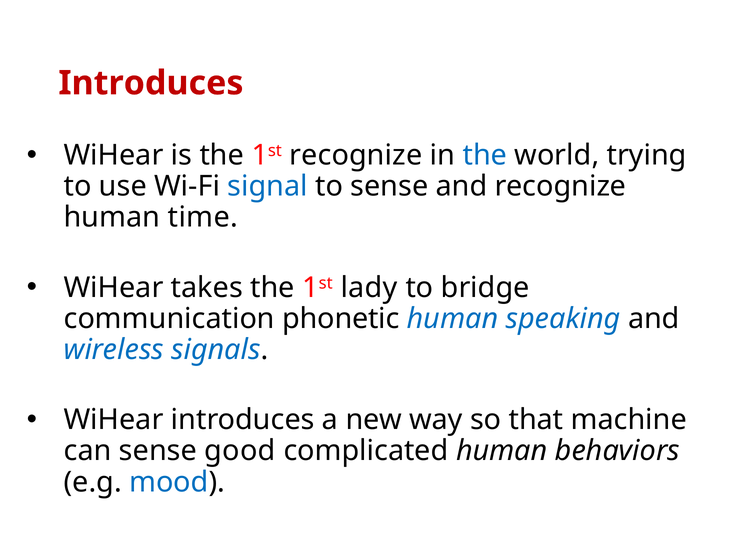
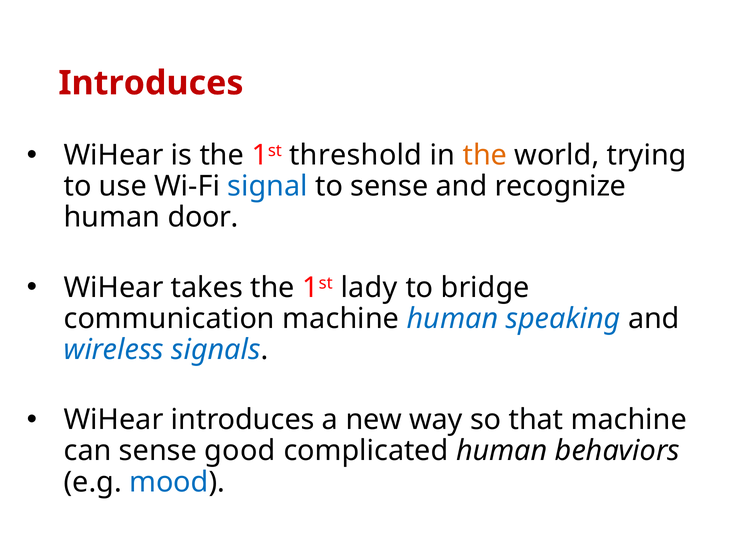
1st recognize: recognize -> threshold
the at (485, 155) colour: blue -> orange
time: time -> door
communication phonetic: phonetic -> machine
